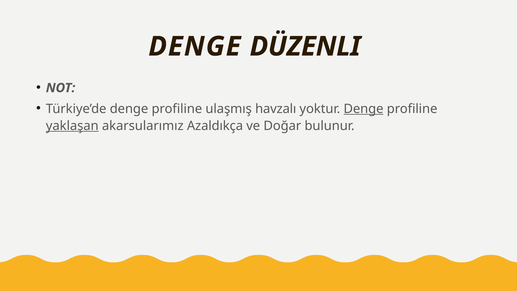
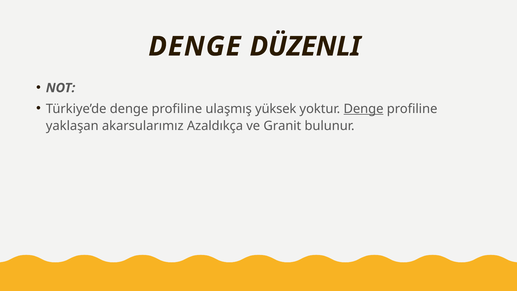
havzalı: havzalı -> yüksek
yaklaşan underline: present -> none
Doğar: Doğar -> Granit
